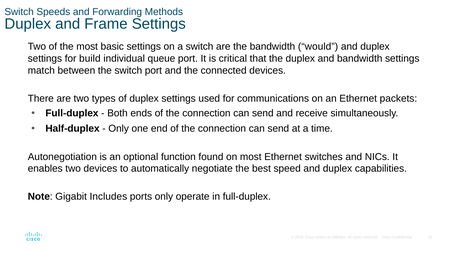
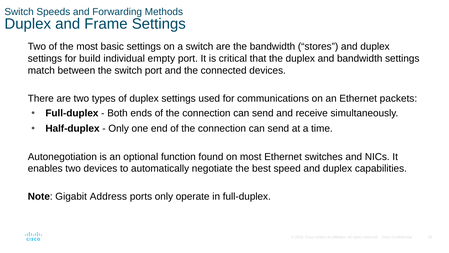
would: would -> stores
queue: queue -> empty
Includes: Includes -> Address
